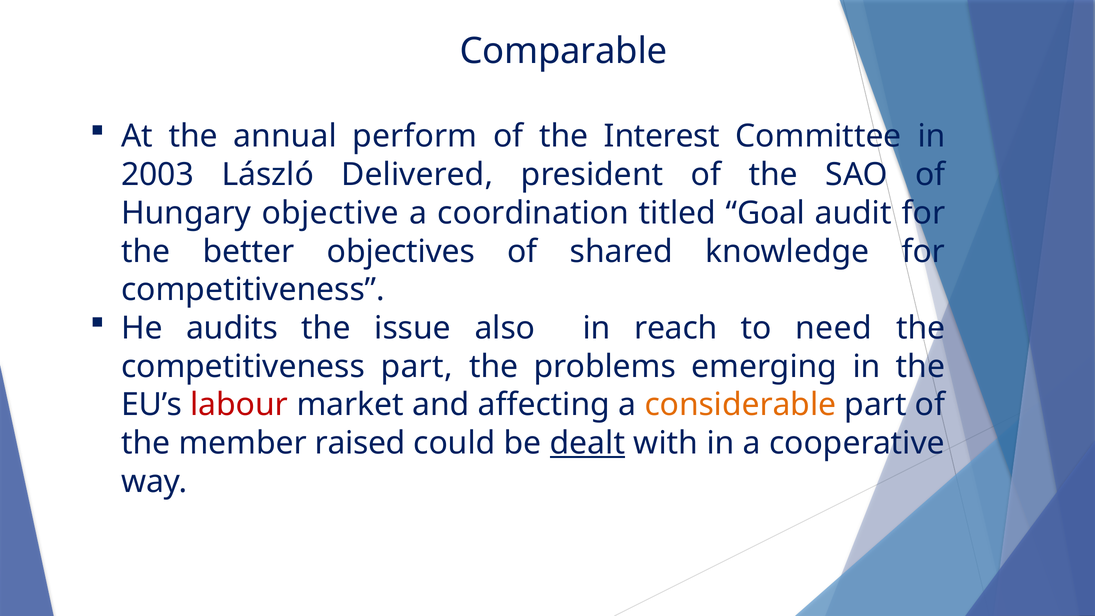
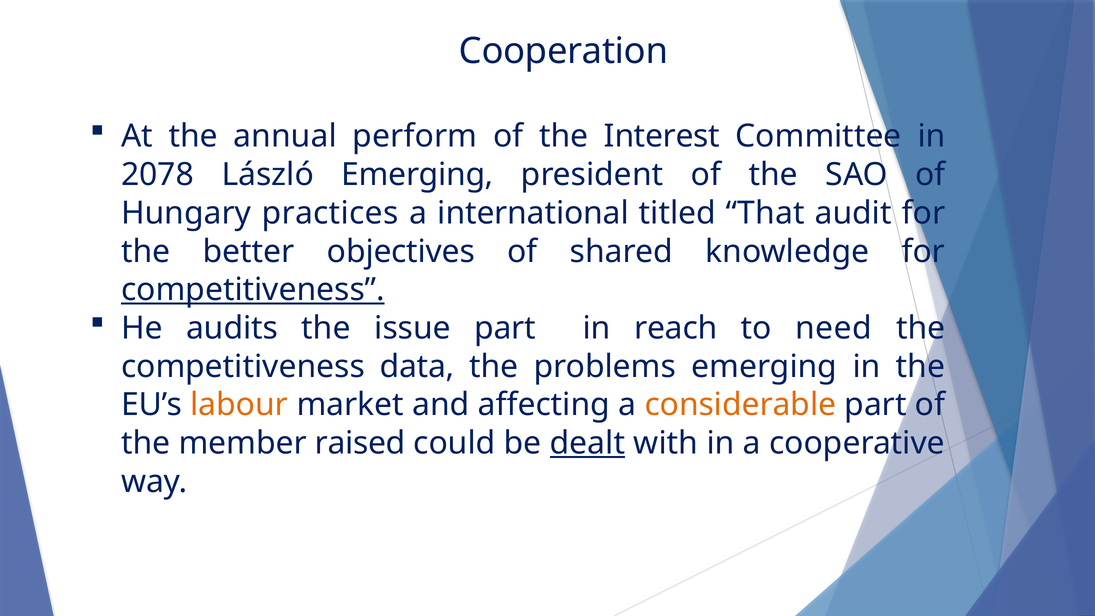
Comparable: Comparable -> Cooperation
2003: 2003 -> 2078
László Delivered: Delivered -> Emerging
objective: objective -> practices
coordination: coordination -> international
Goal: Goal -> That
competitiveness at (253, 290) underline: none -> present
issue also: also -> part
competitiveness part: part -> data
labour colour: red -> orange
